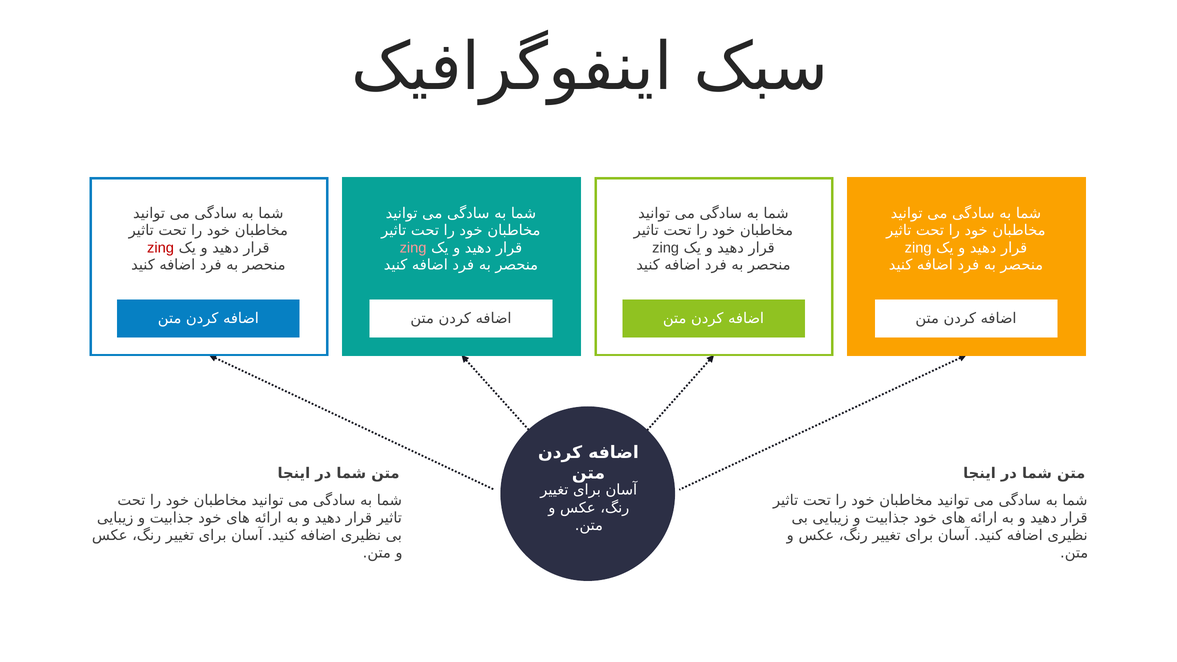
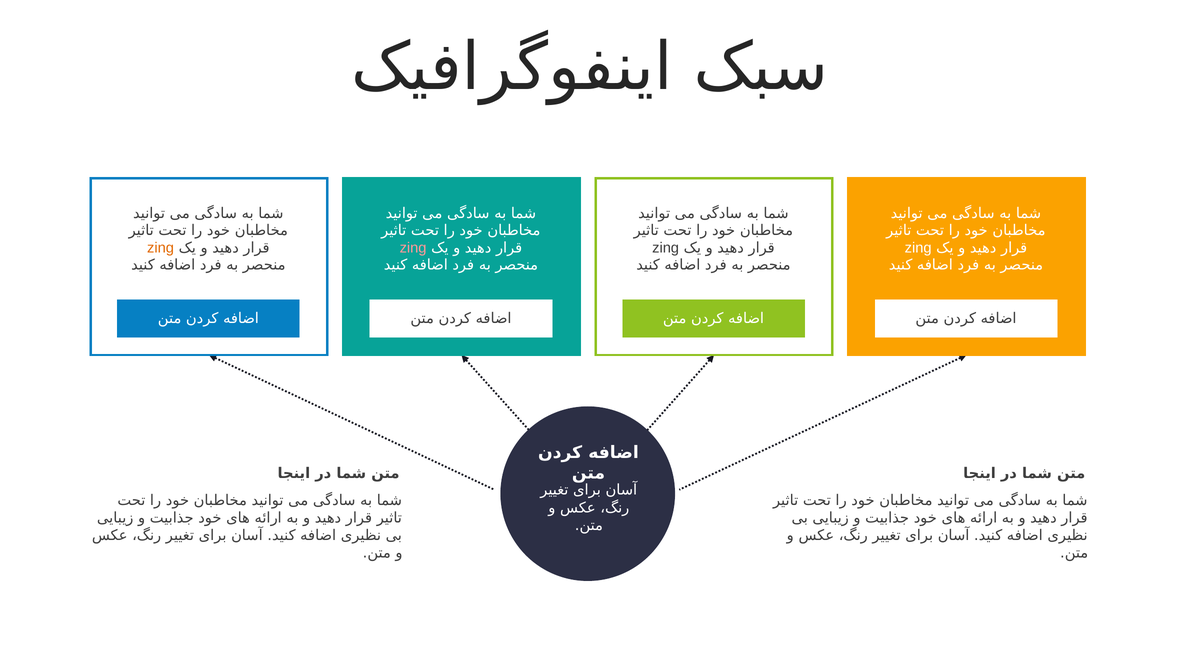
zing at (161, 248) colour: red -> orange
